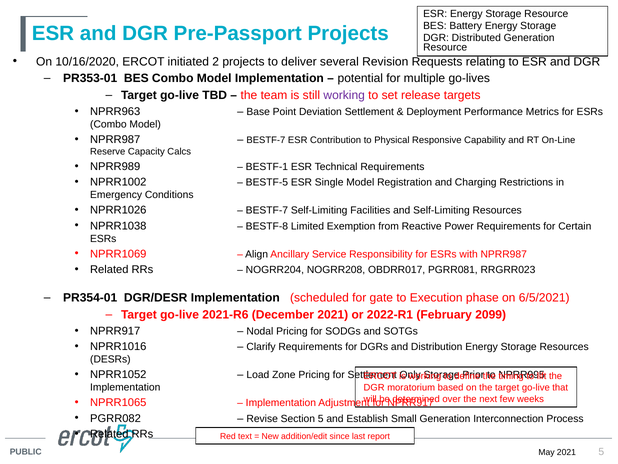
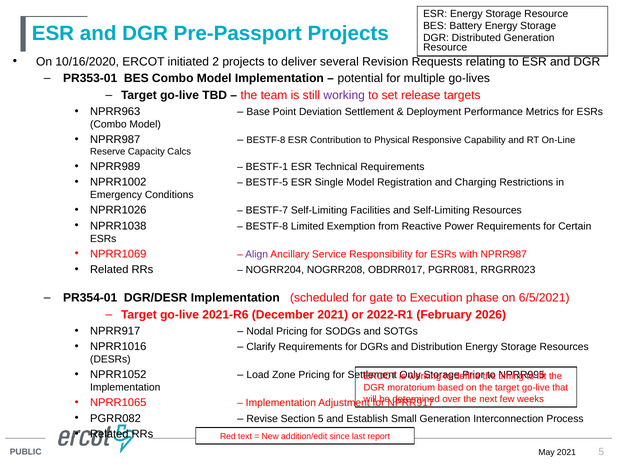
BESTF-7 at (266, 140): BESTF-7 -> BESTF-8
Align colour: black -> purple
2099: 2099 -> 2026
